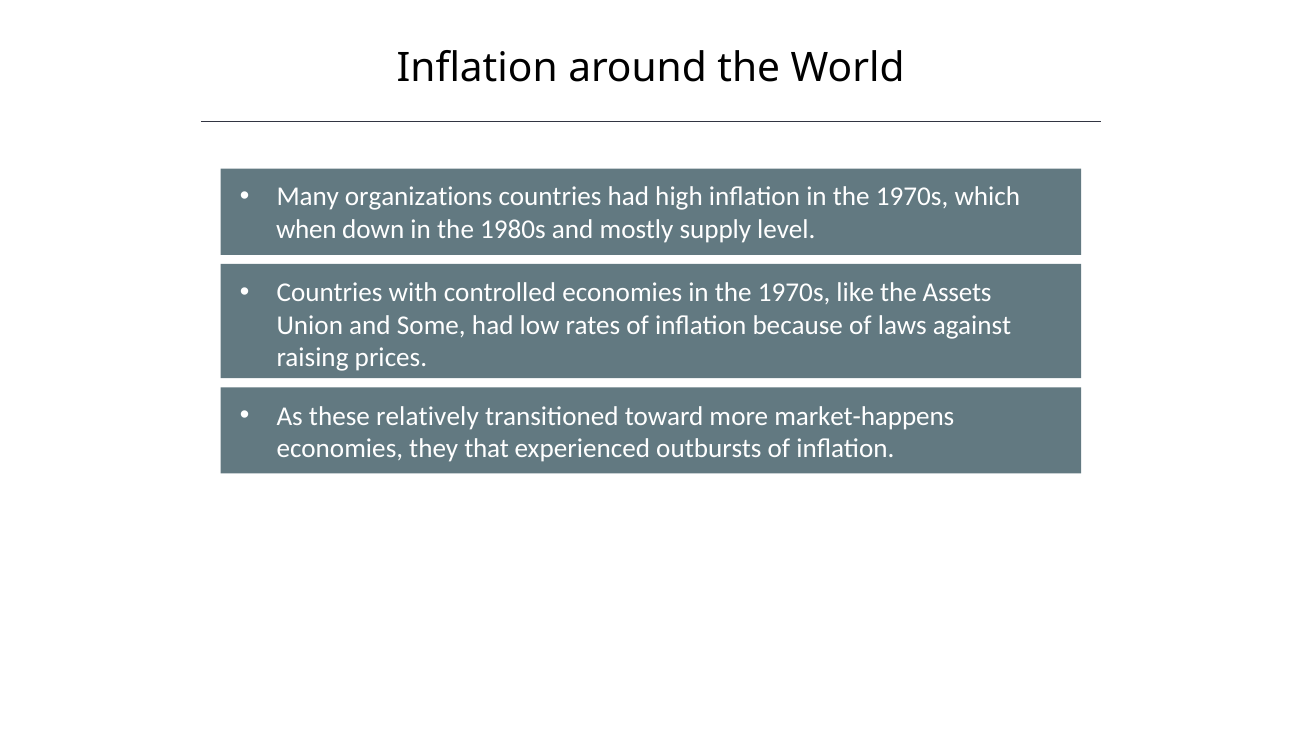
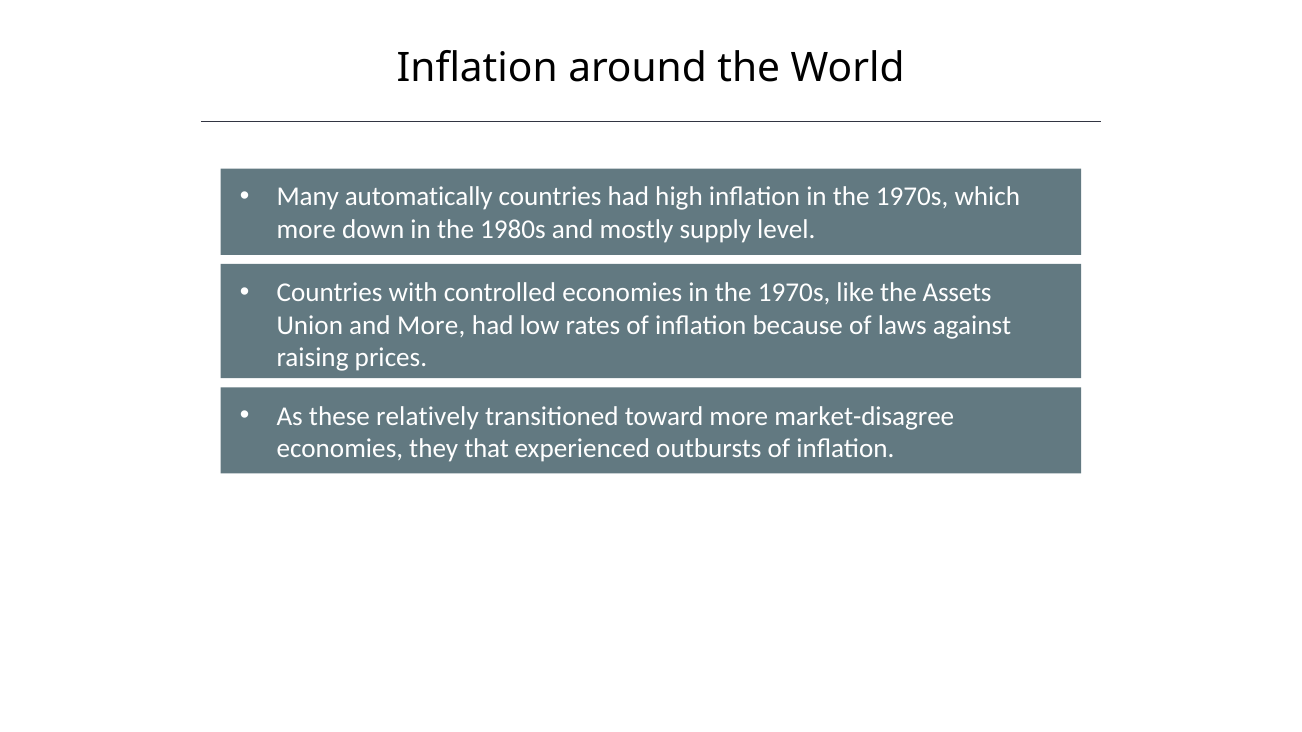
organizations: organizations -> automatically
when at (306, 230): when -> more
and Some: Some -> More
market-happens: market-happens -> market-disagree
